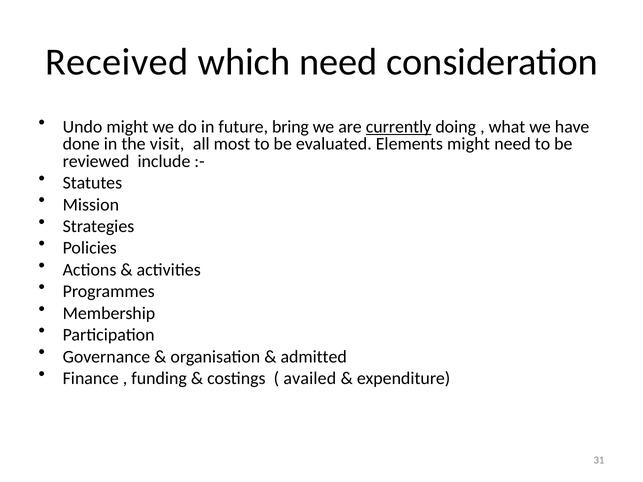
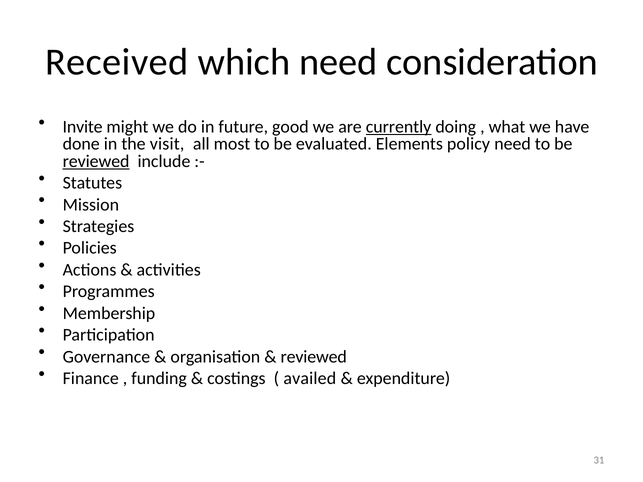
Undo: Undo -> Invite
bring: bring -> good
Elements might: might -> policy
reviewed at (96, 161) underline: none -> present
admitted at (314, 357): admitted -> reviewed
